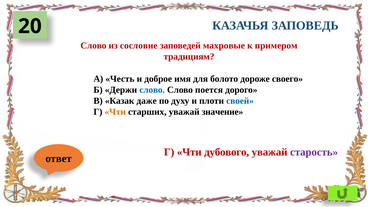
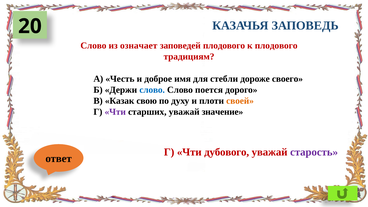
сословие: сословие -> означает
заповедей махровые: махровые -> плодового
к примером: примером -> плодового
болото: болото -> стебли
даже: даже -> свою
своей colour: blue -> orange
Чти at (115, 112) colour: orange -> purple
